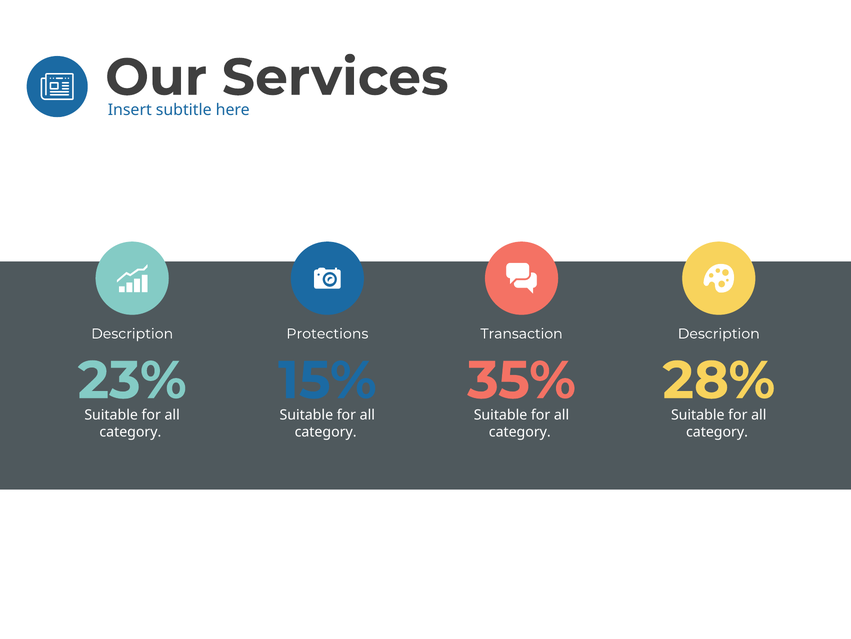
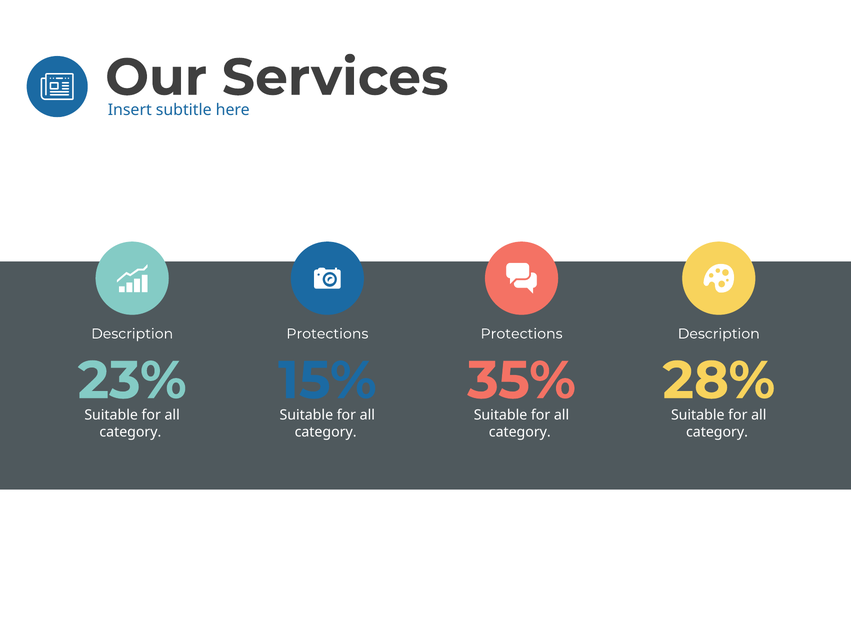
Transaction at (522, 333): Transaction -> Protections
